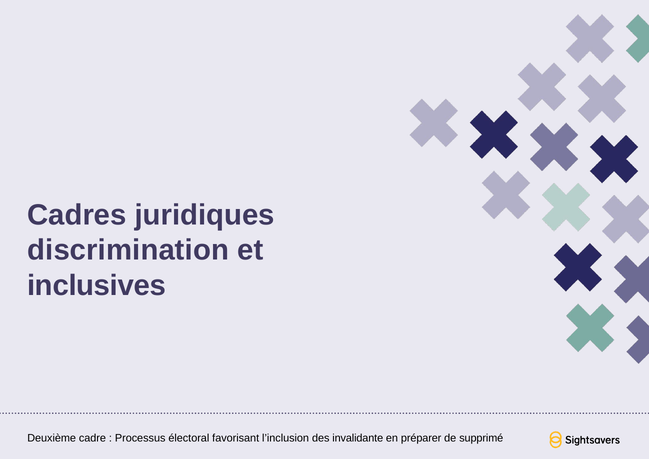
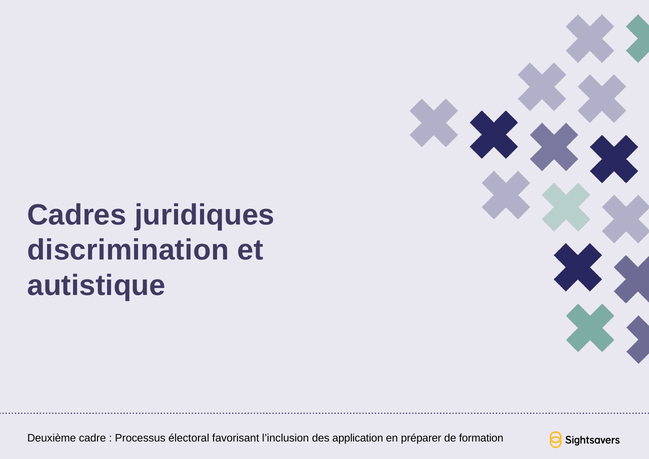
inclusives: inclusives -> autistique
invalidante: invalidante -> application
supprimé: supprimé -> formation
